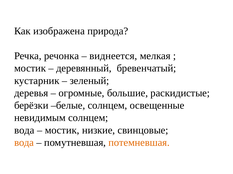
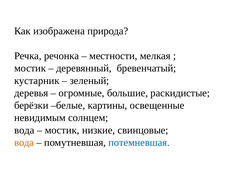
виднеется: виднеется -> местности
белые солнцем: солнцем -> картины
потемневшая colour: orange -> blue
